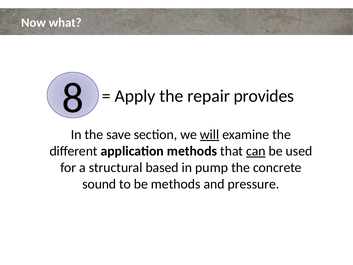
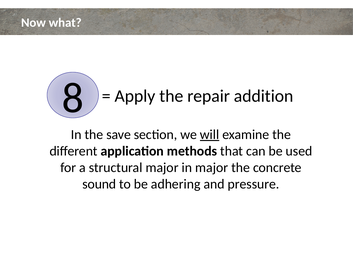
provides: provides -> addition
can underline: present -> none
structural based: based -> major
in pump: pump -> major
be methods: methods -> adhering
